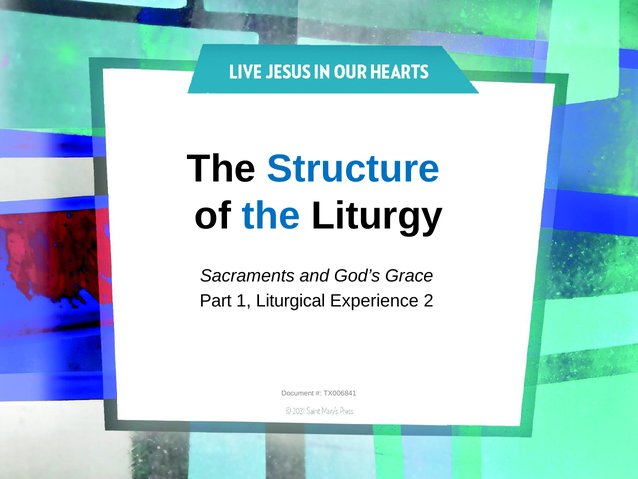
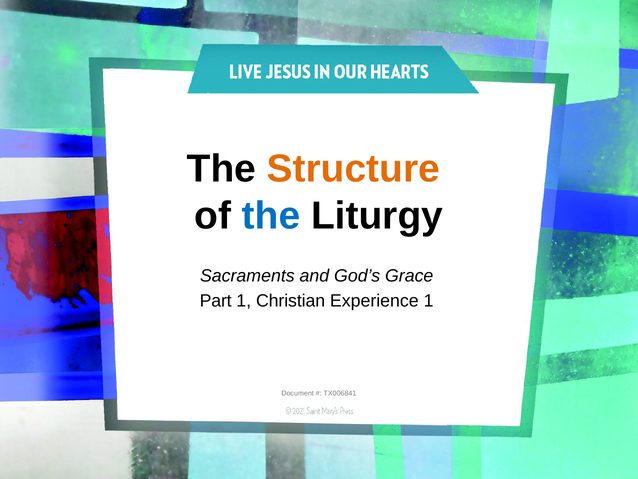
Structure colour: blue -> orange
Liturgical: Liturgical -> Christian
Experience 2: 2 -> 1
